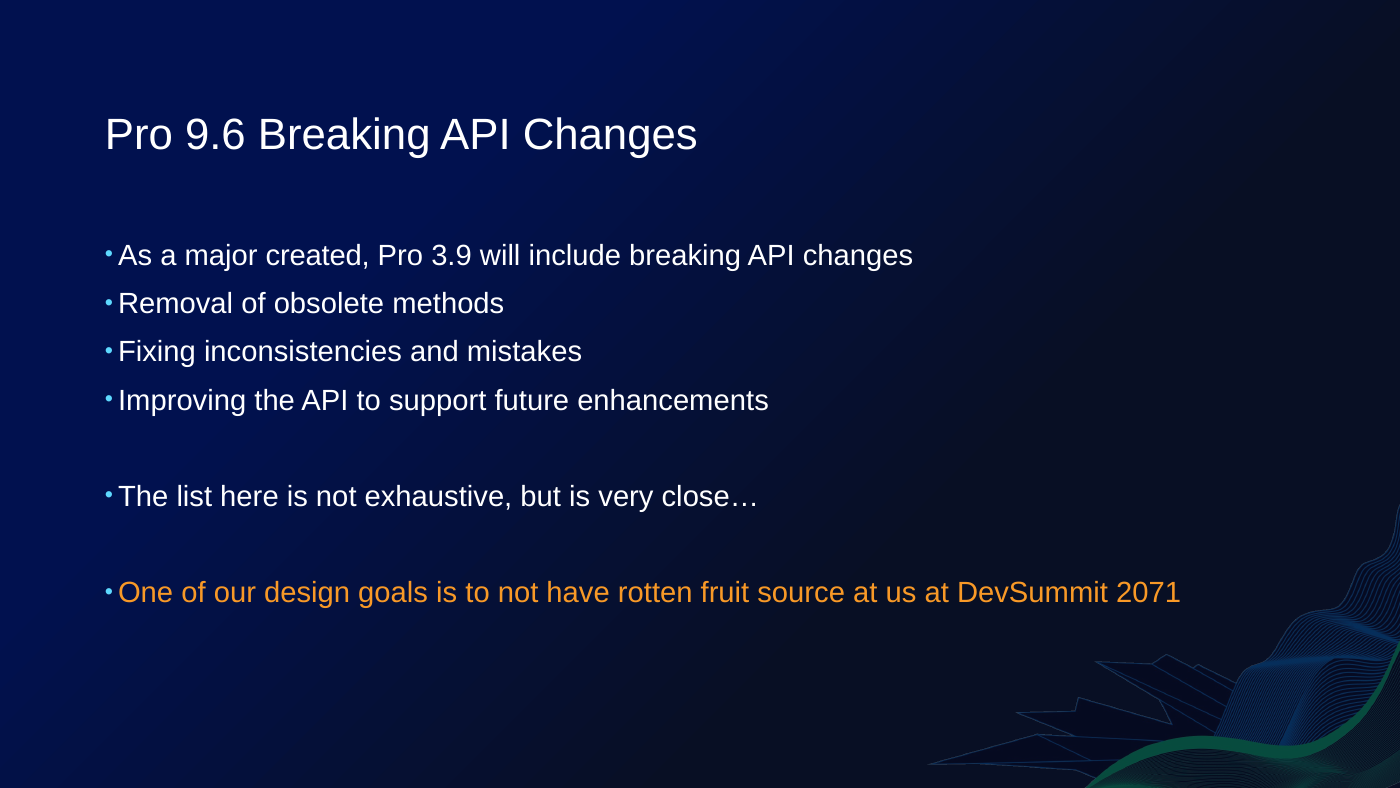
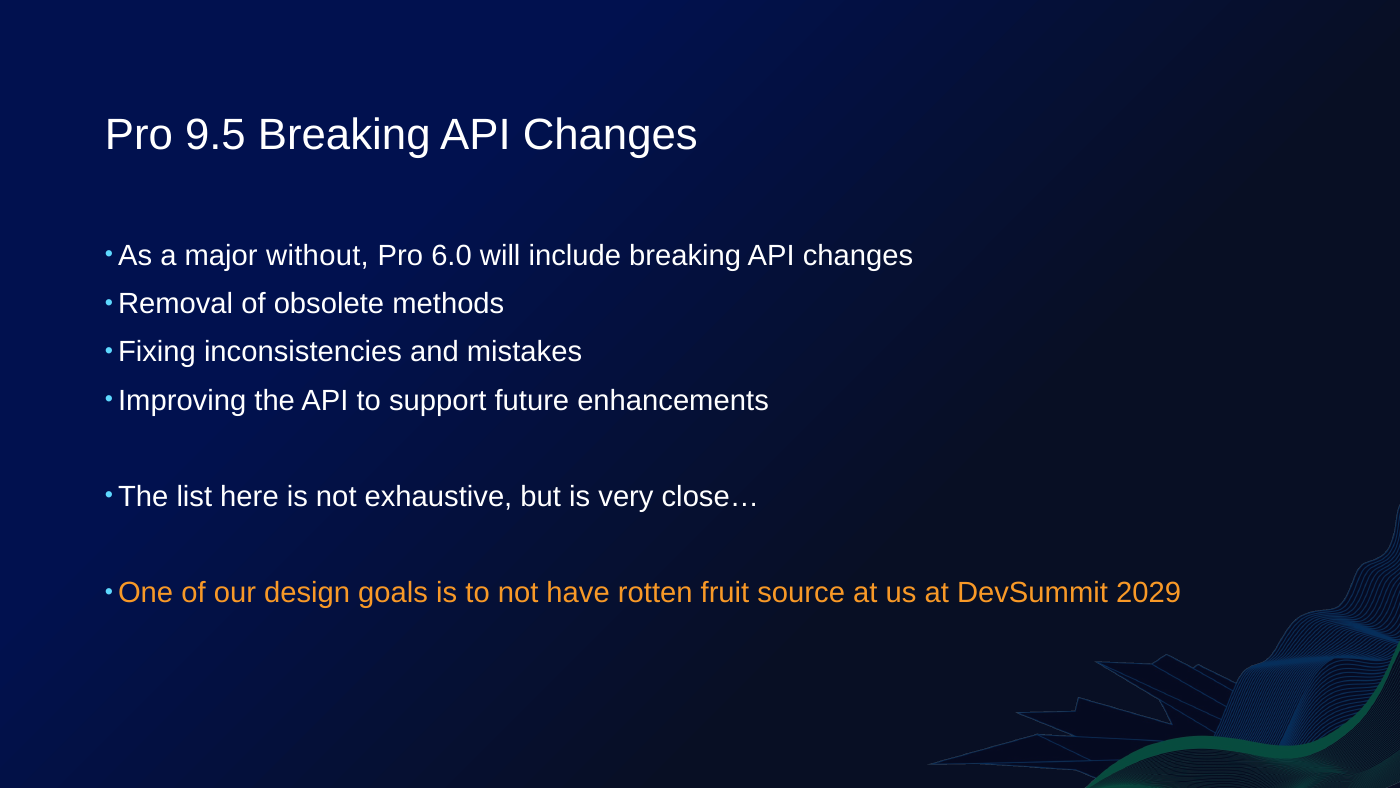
9.6: 9.6 -> 9.5
created: created -> without
3.9: 3.9 -> 6.0
2071: 2071 -> 2029
